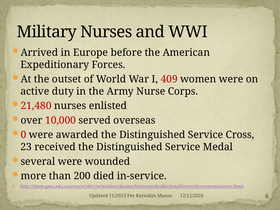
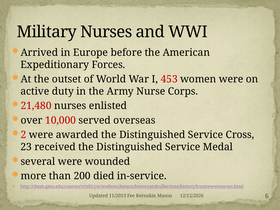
409: 409 -> 453
0: 0 -> 2
